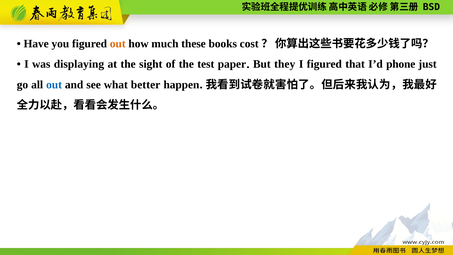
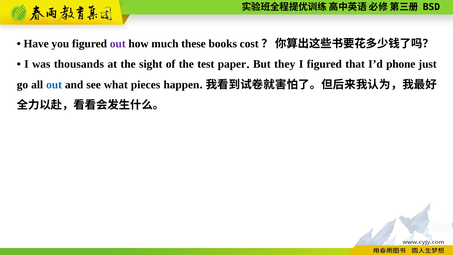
out at (118, 44) colour: orange -> purple
displaying: displaying -> thousands
better: better -> pieces
